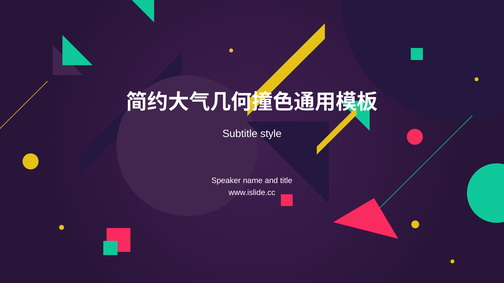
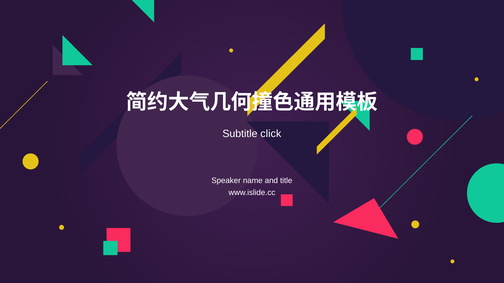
style: style -> click
